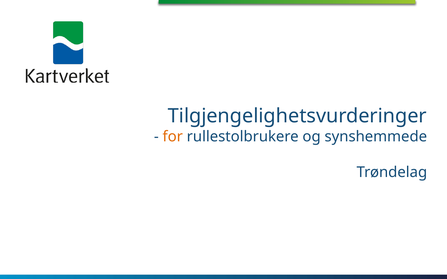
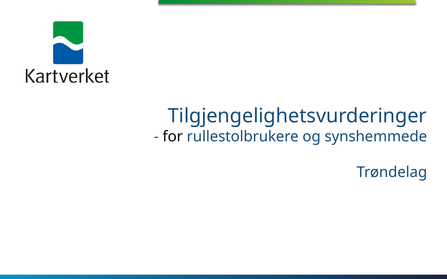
for colour: orange -> black
